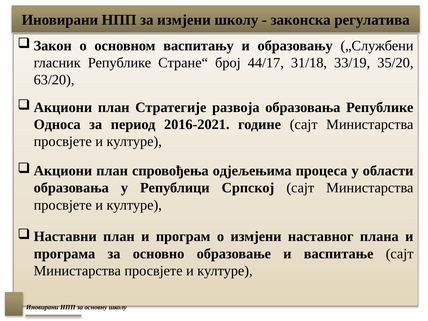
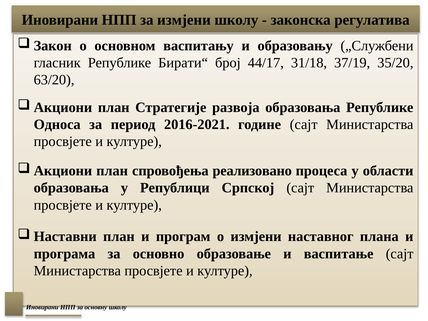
Стране“: Стране“ -> Бирати“
33/19: 33/19 -> 37/19
одјељењима: одјељењима -> реализовано
